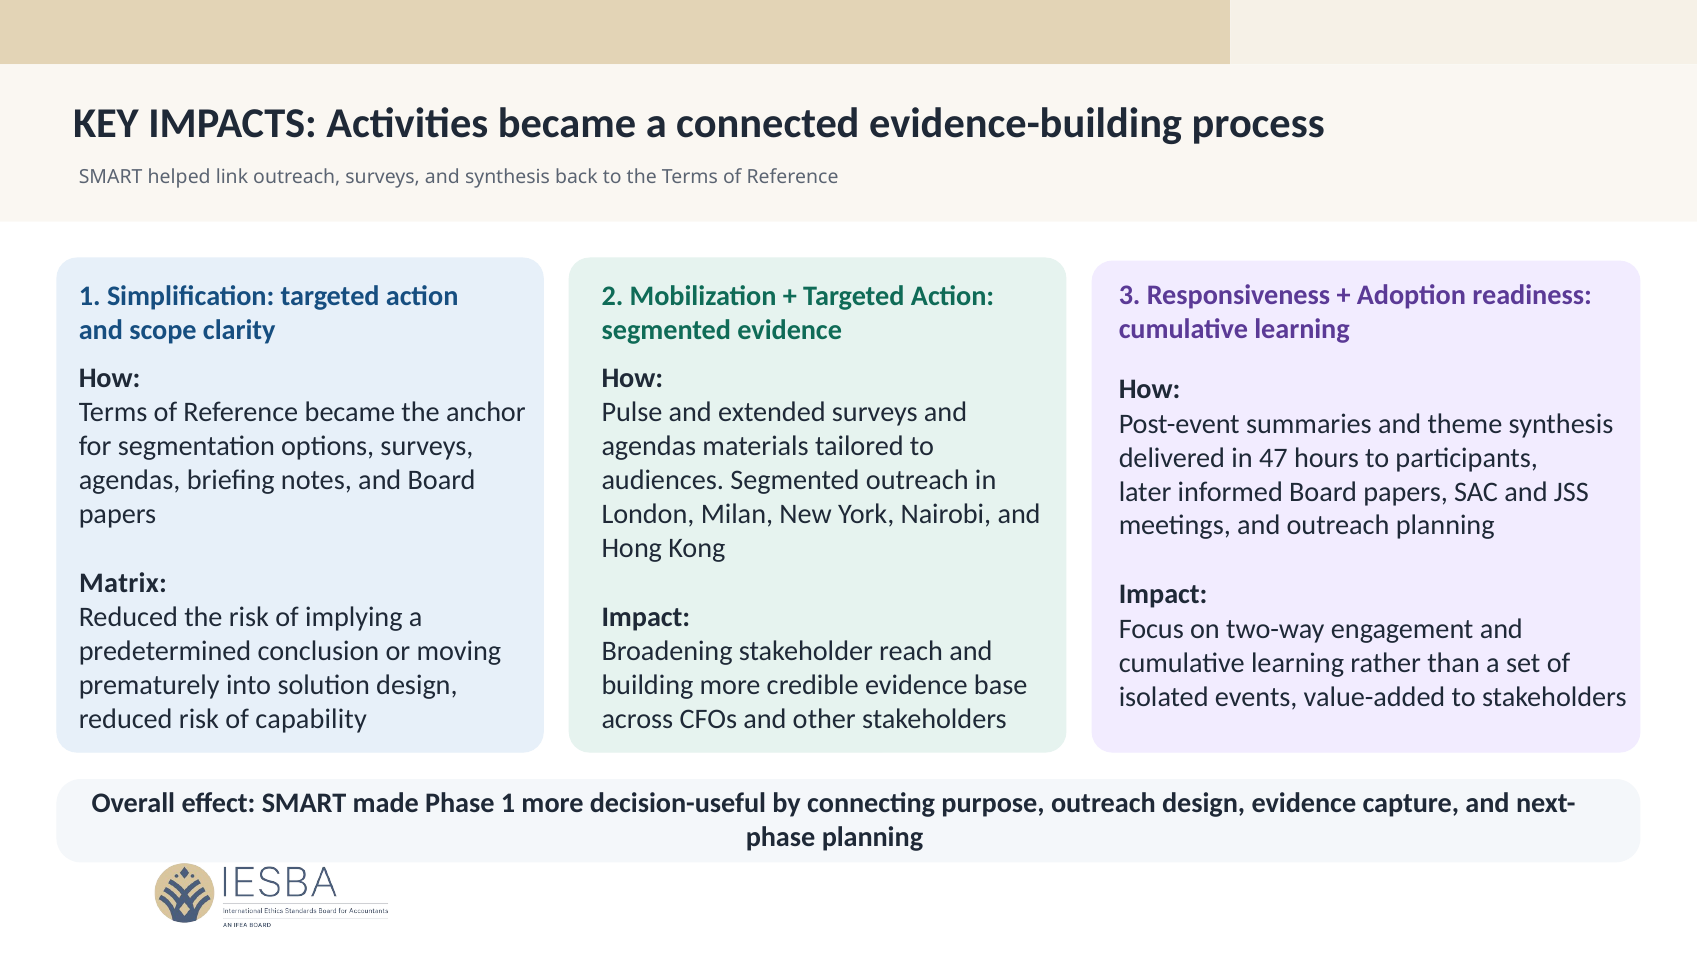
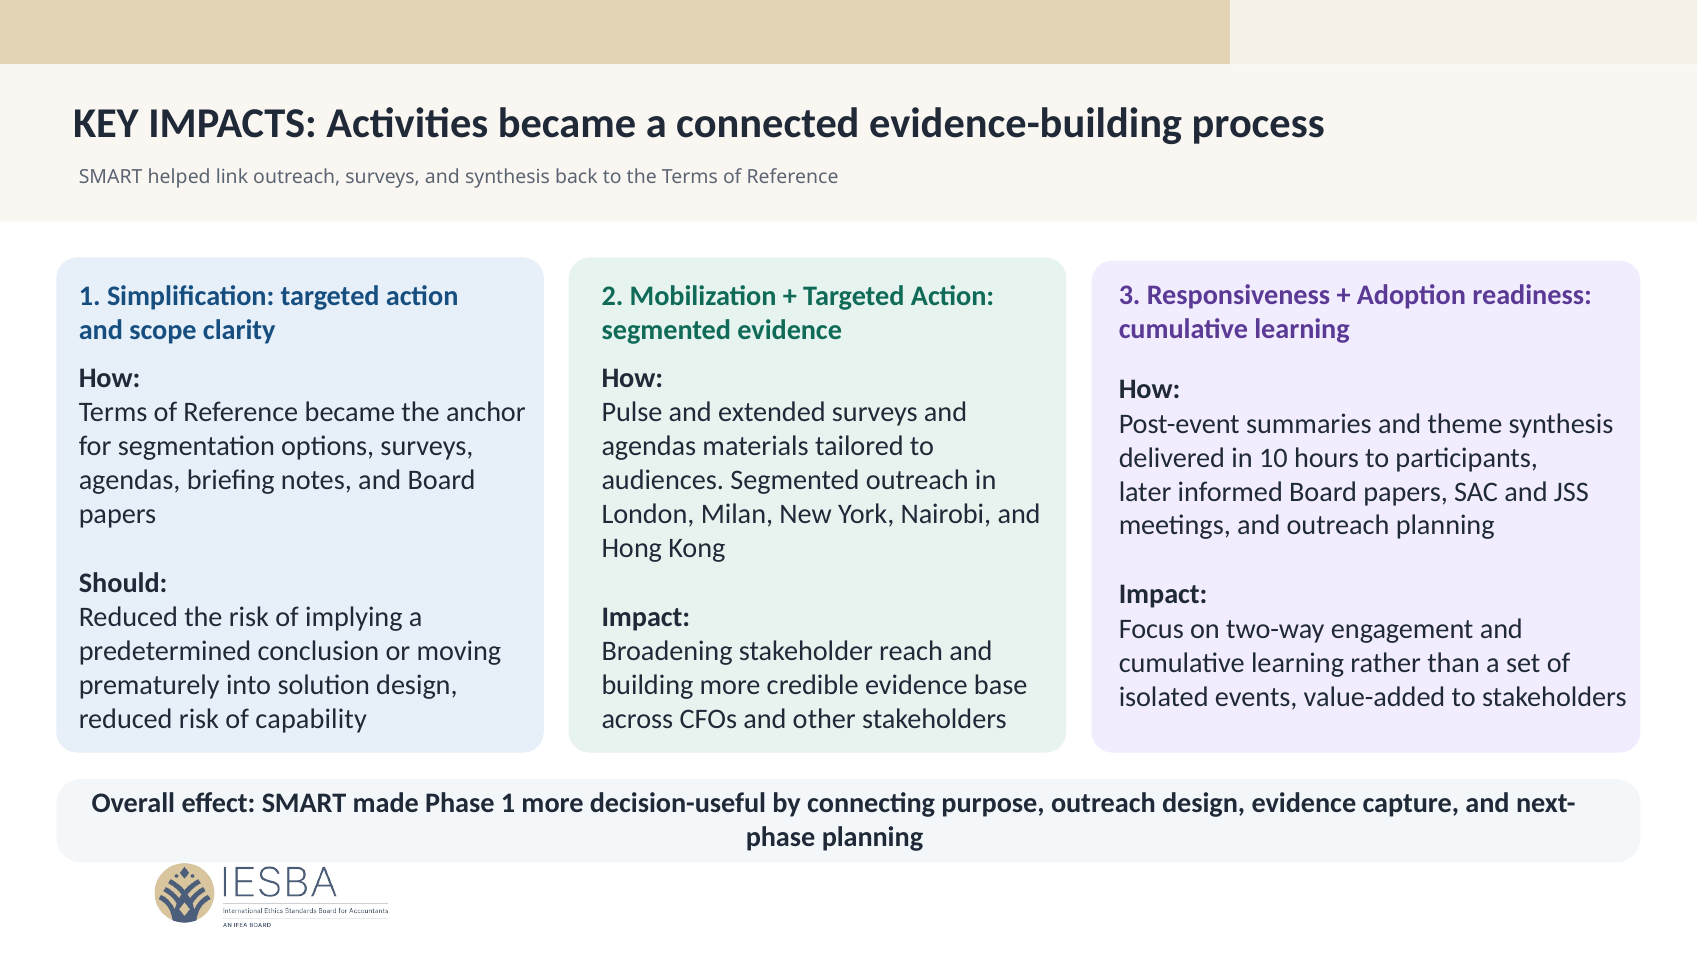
47: 47 -> 10
Matrix: Matrix -> Should
